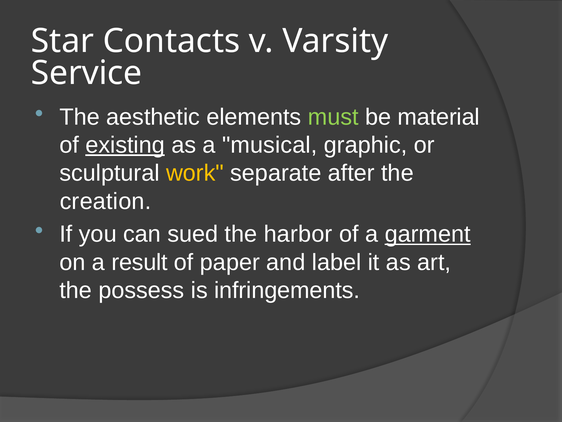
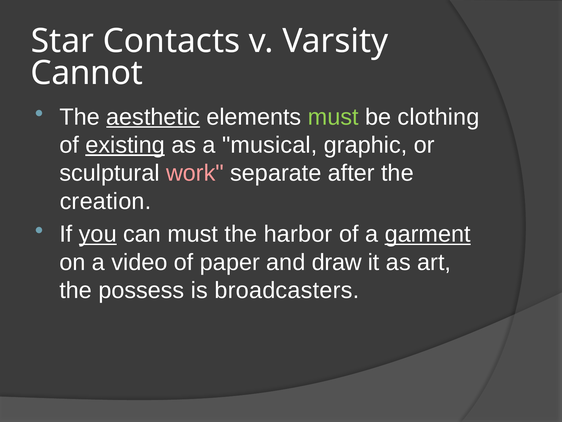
Service: Service -> Cannot
aesthetic underline: none -> present
material: material -> clothing
work colour: yellow -> pink
you underline: none -> present
can sued: sued -> must
result: result -> video
label: label -> draw
infringements: infringements -> broadcasters
